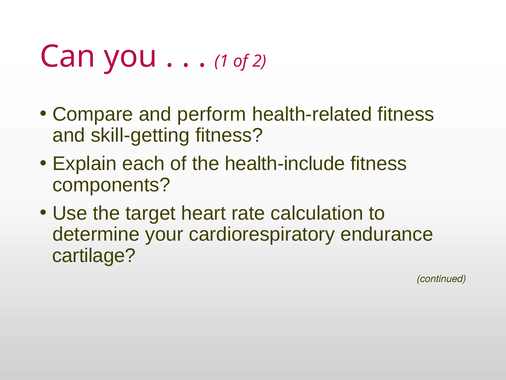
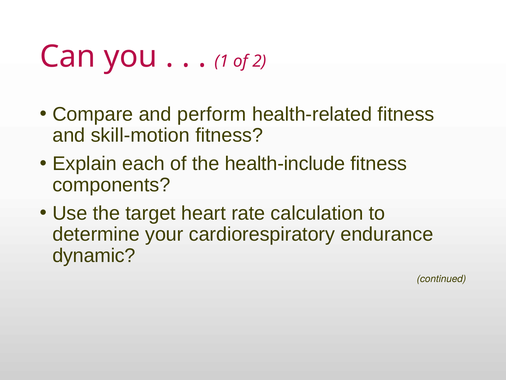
skill-getting: skill-getting -> skill-motion
cartilage: cartilage -> dynamic
